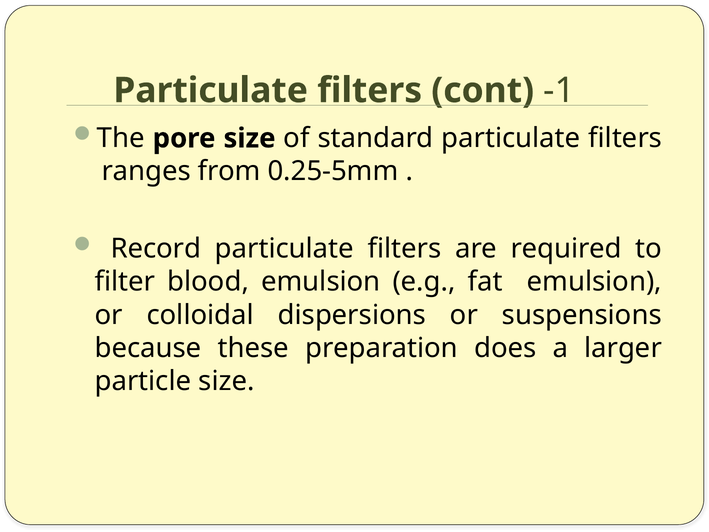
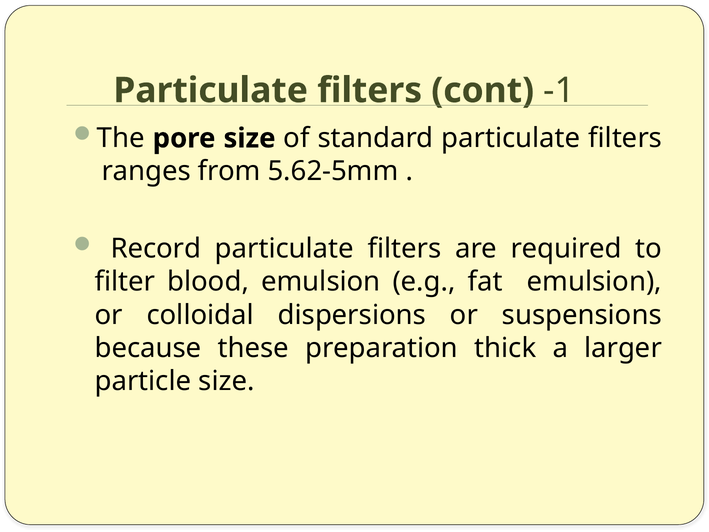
0.25-5mm: 0.25-5mm -> 5.62-5mm
does: does -> thick
